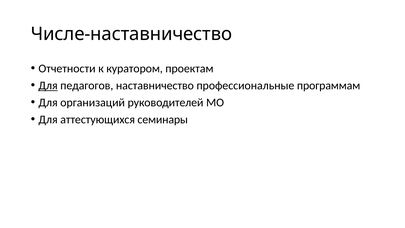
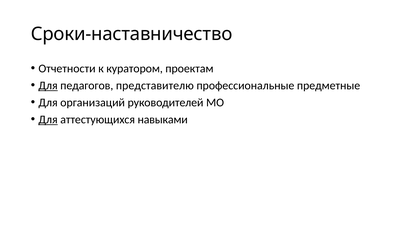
Числе-наставничество: Числе-наставничество -> Сроки-наставничество
наставничество: наставничество -> представителю
программам: программам -> предметные
Для at (48, 119) underline: none -> present
семинары: семинары -> навыками
